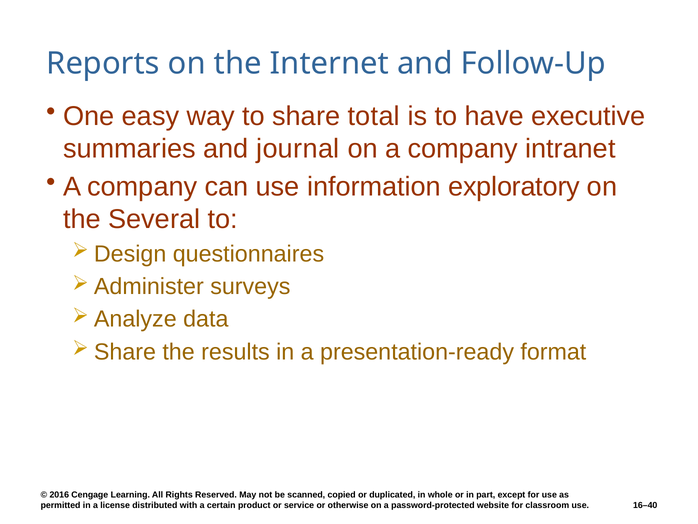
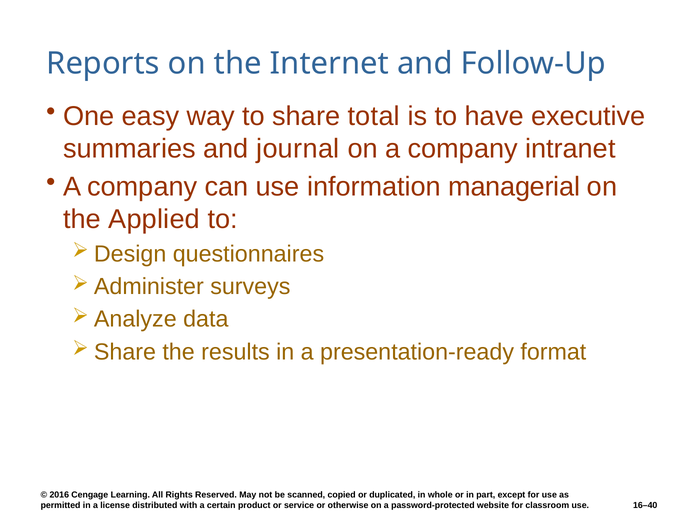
exploratory: exploratory -> managerial
Several: Several -> Applied
